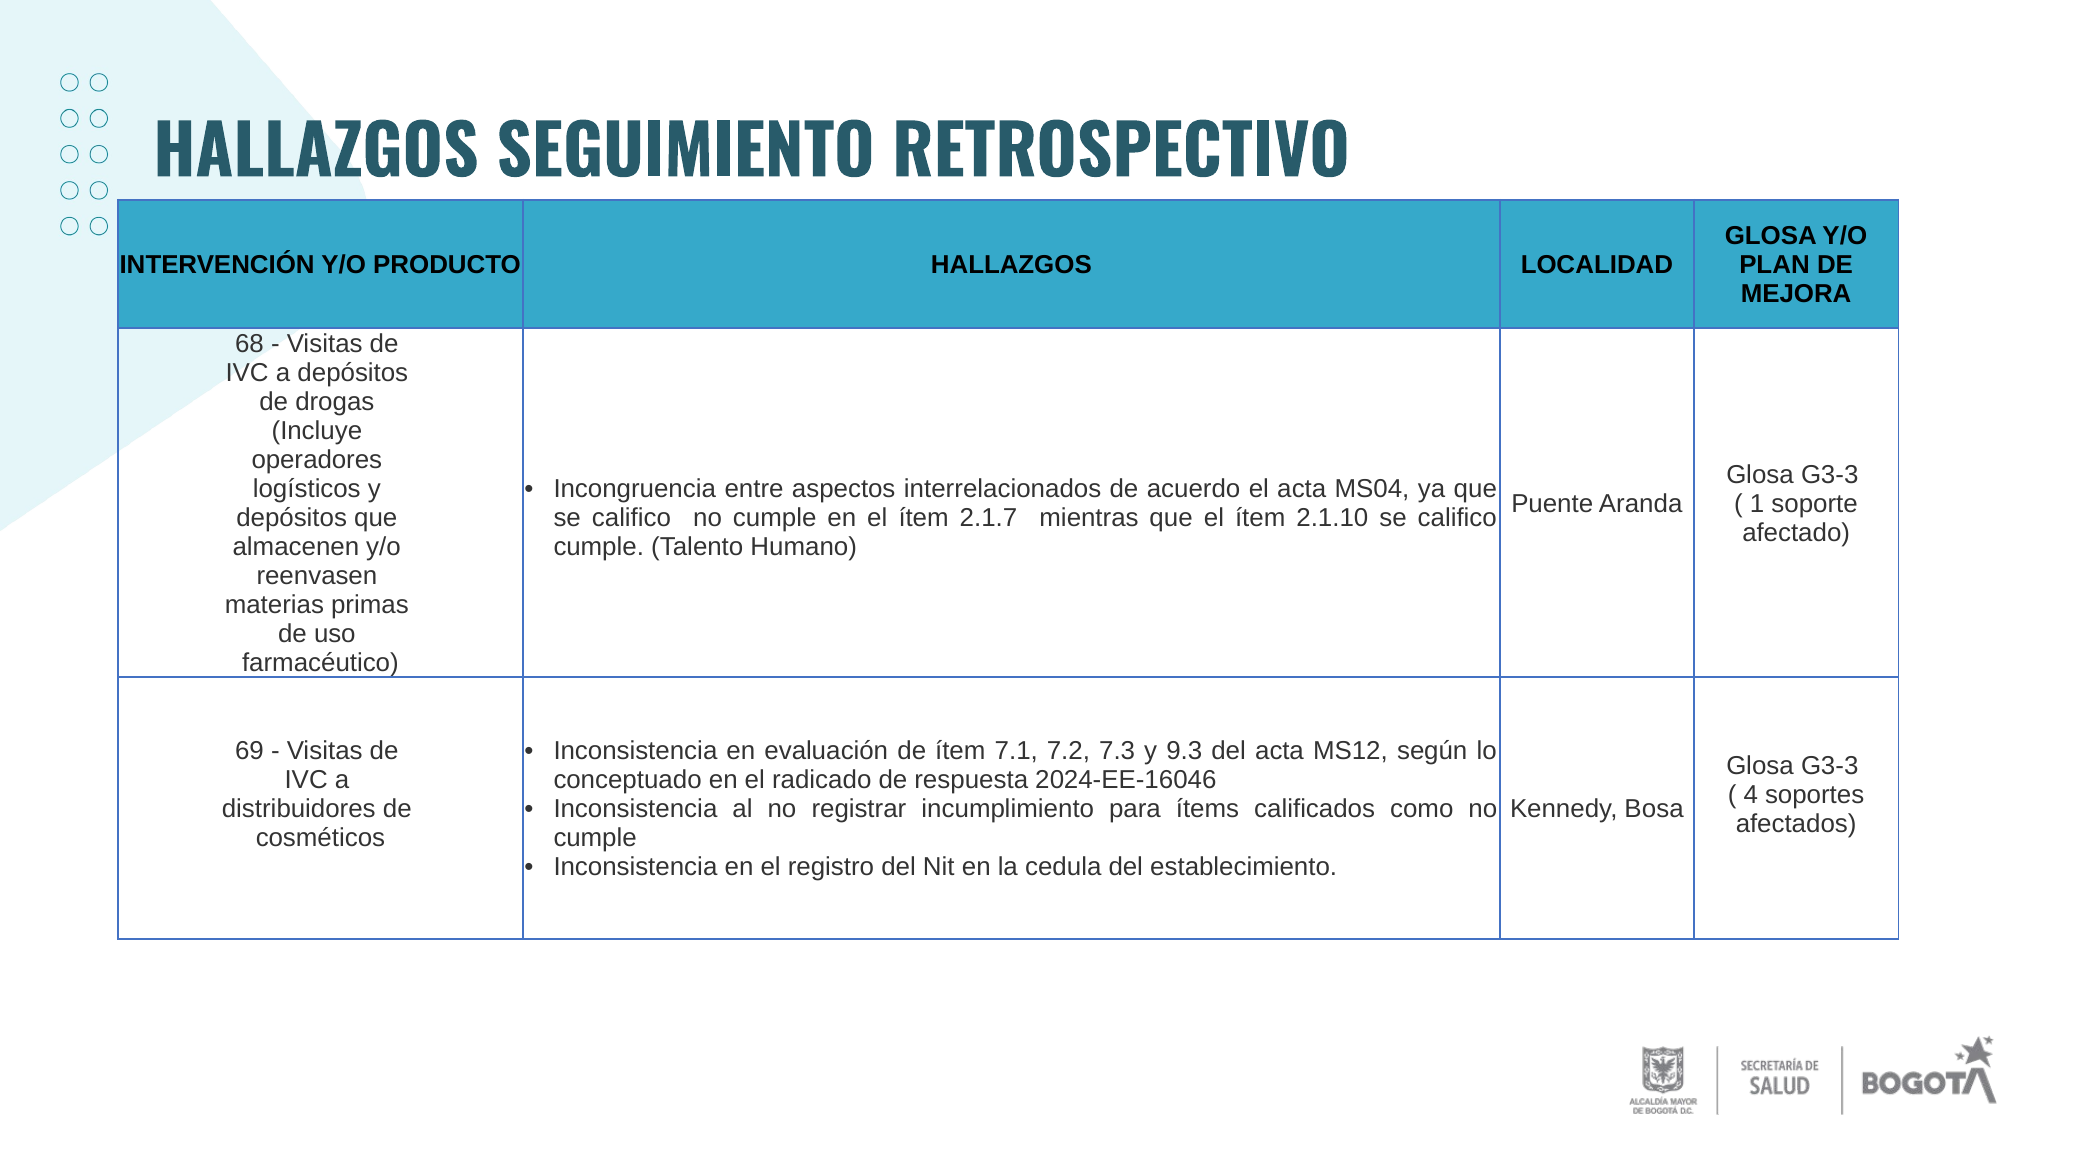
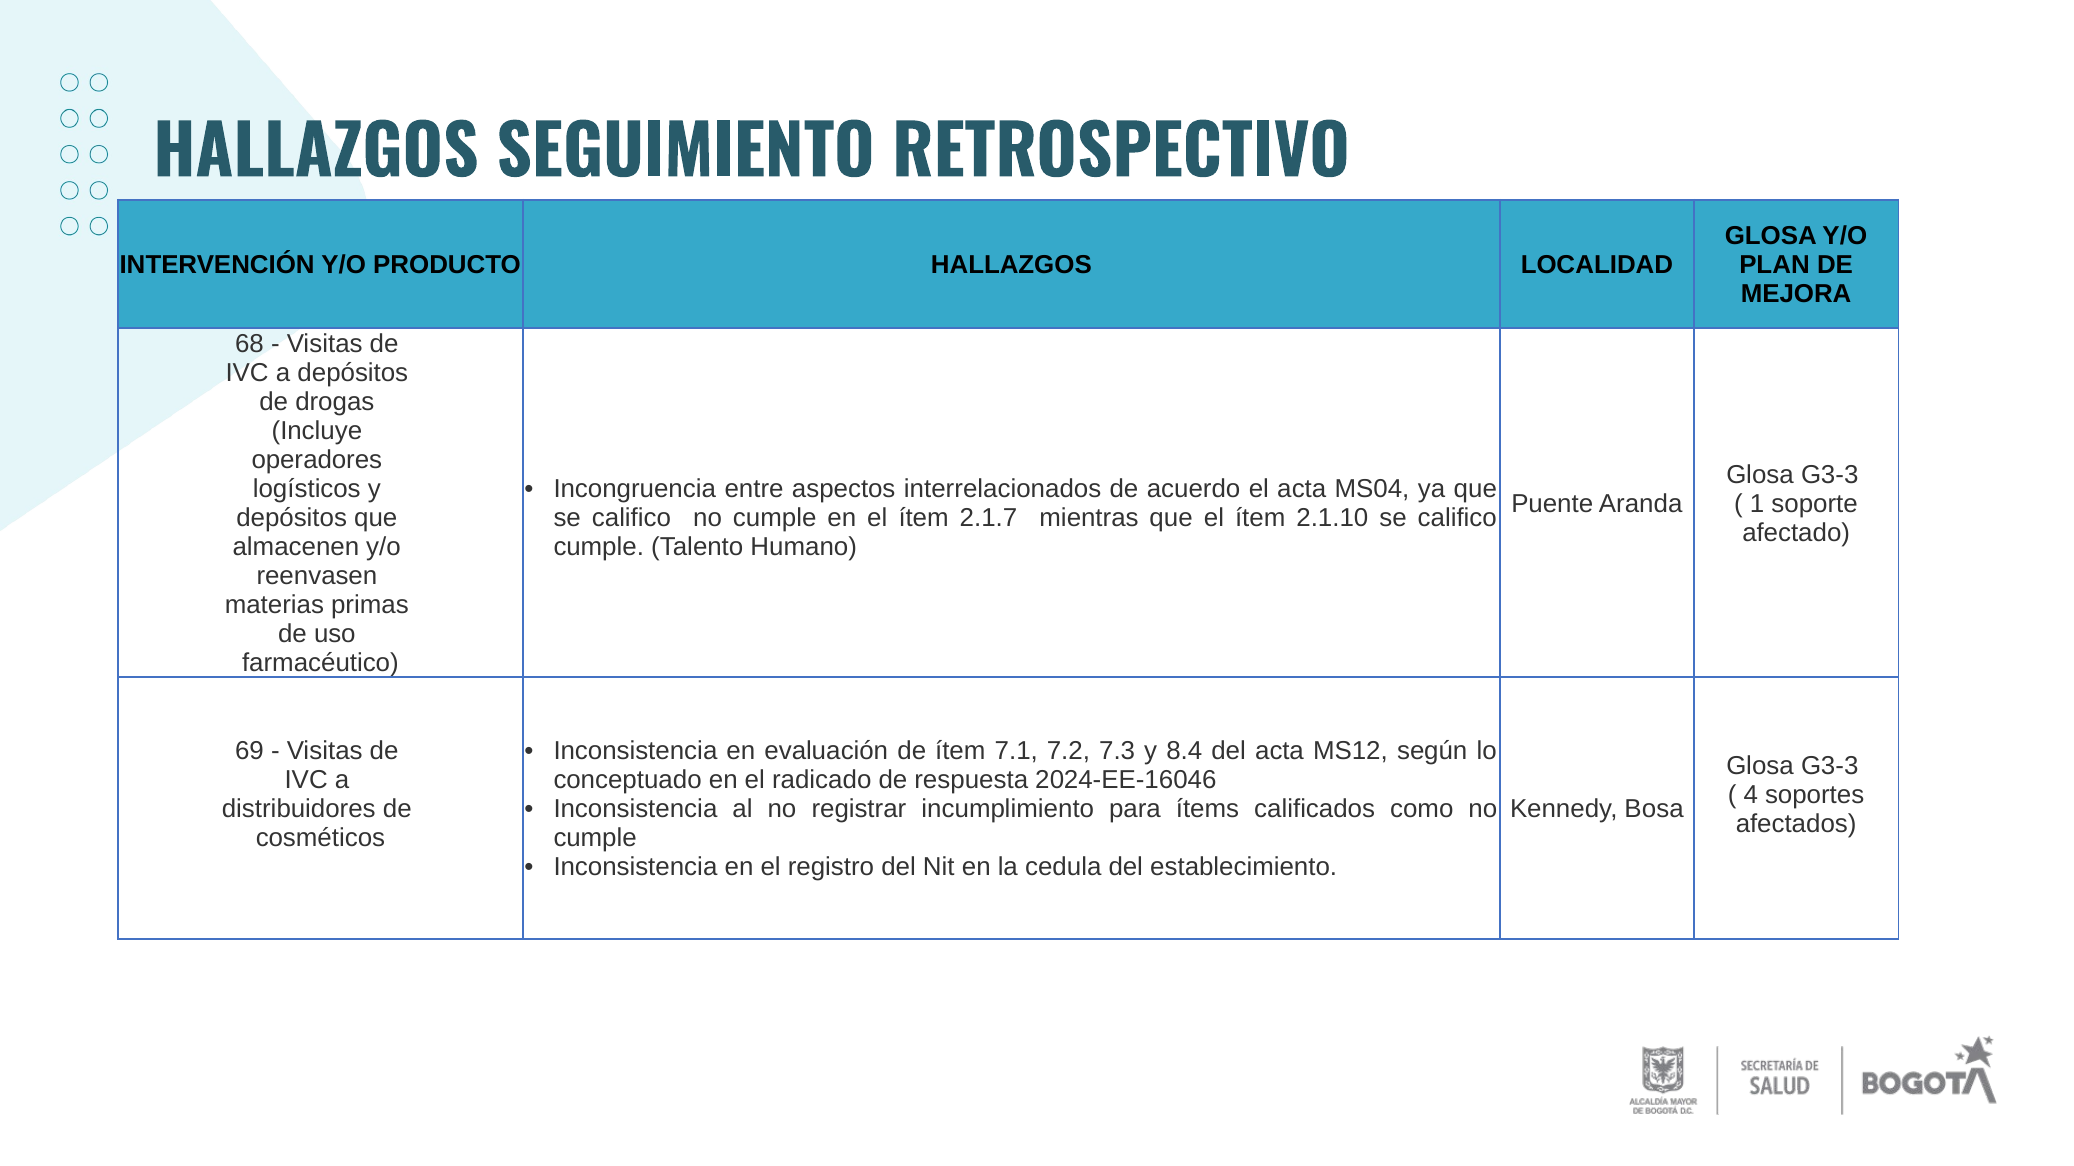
9.3: 9.3 -> 8.4
